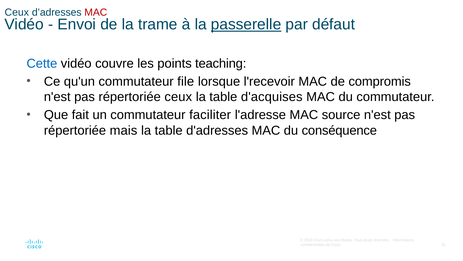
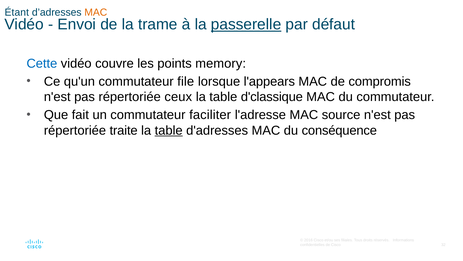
Ceux at (17, 12): Ceux -> Étant
MAC at (96, 12) colour: red -> orange
teaching: teaching -> memory
l'recevoir: l'recevoir -> l'appears
d'acquises: d'acquises -> d'classique
mais: mais -> traite
table at (169, 130) underline: none -> present
